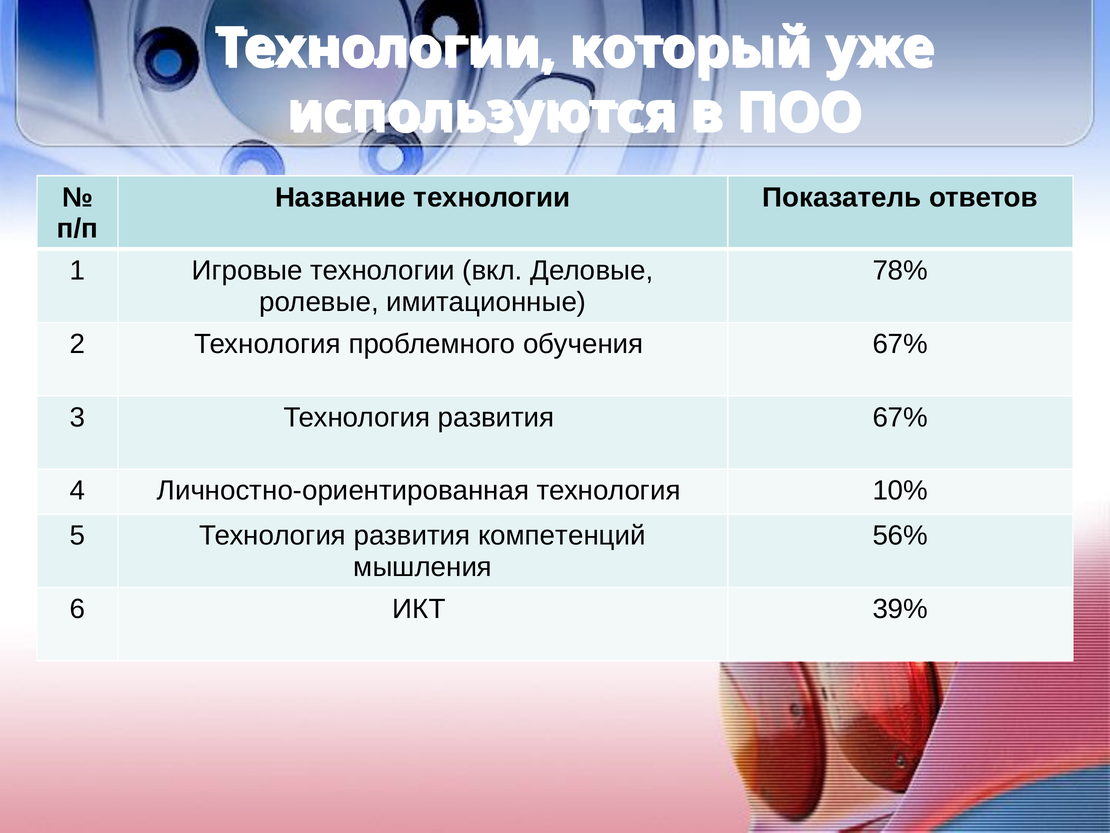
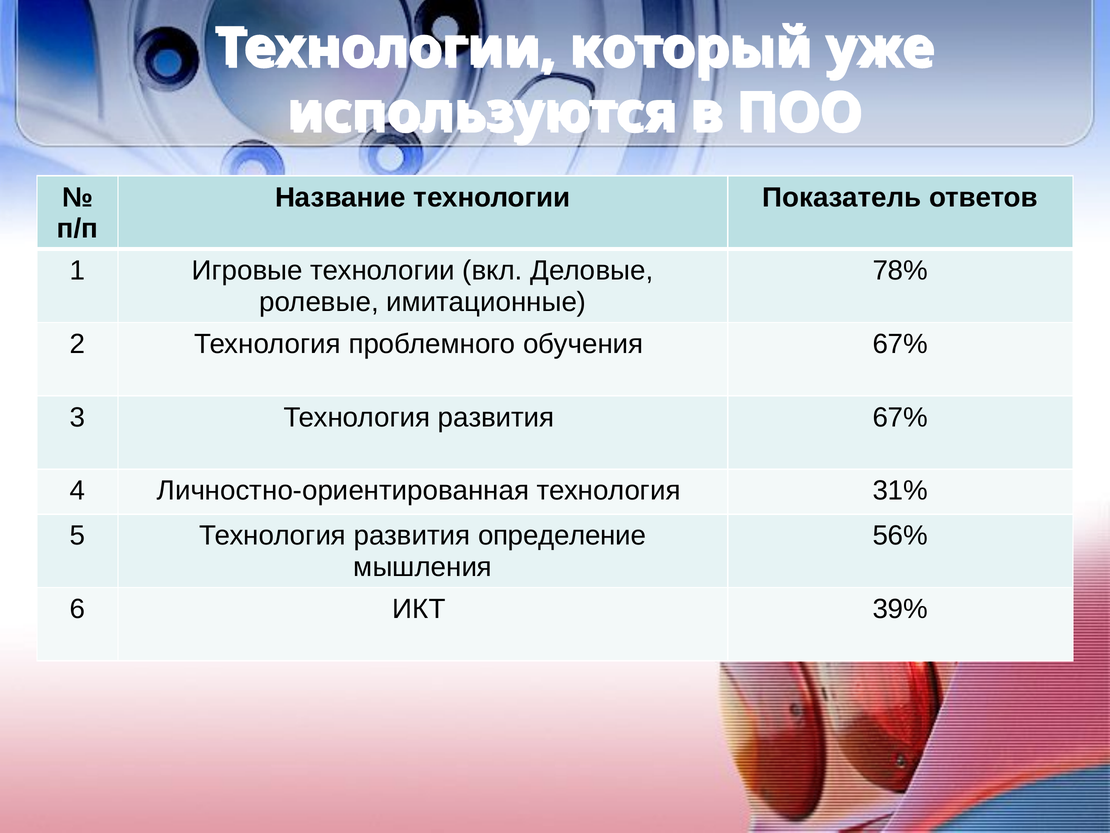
10%: 10% -> 31%
компетенций: компетенций -> определение
